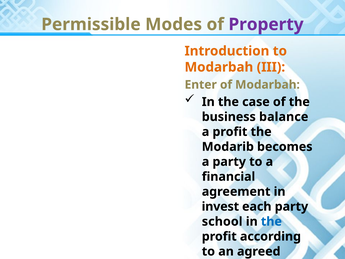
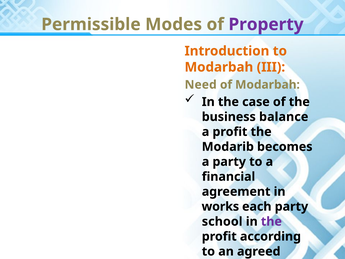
Enter: Enter -> Need
invest: invest -> works
the at (271, 221) colour: blue -> purple
